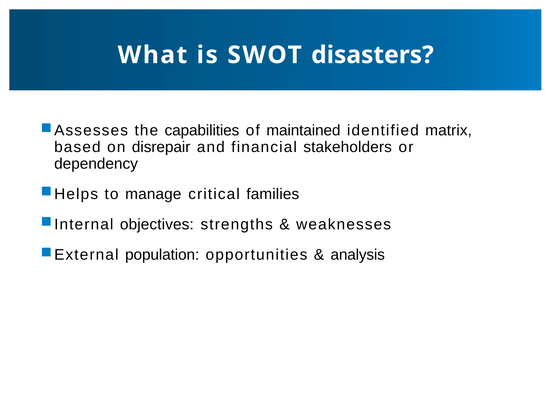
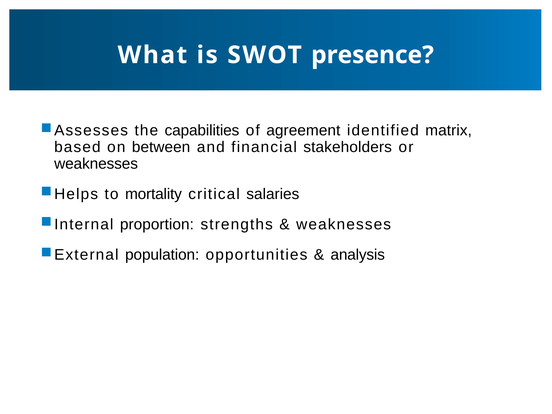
disasters: disasters -> presence
maintained: maintained -> agreement
disrepair: disrepair -> between
dependency at (96, 164): dependency -> weaknesses
manage: manage -> mortality
families: families -> salaries
objectives: objectives -> proportion
